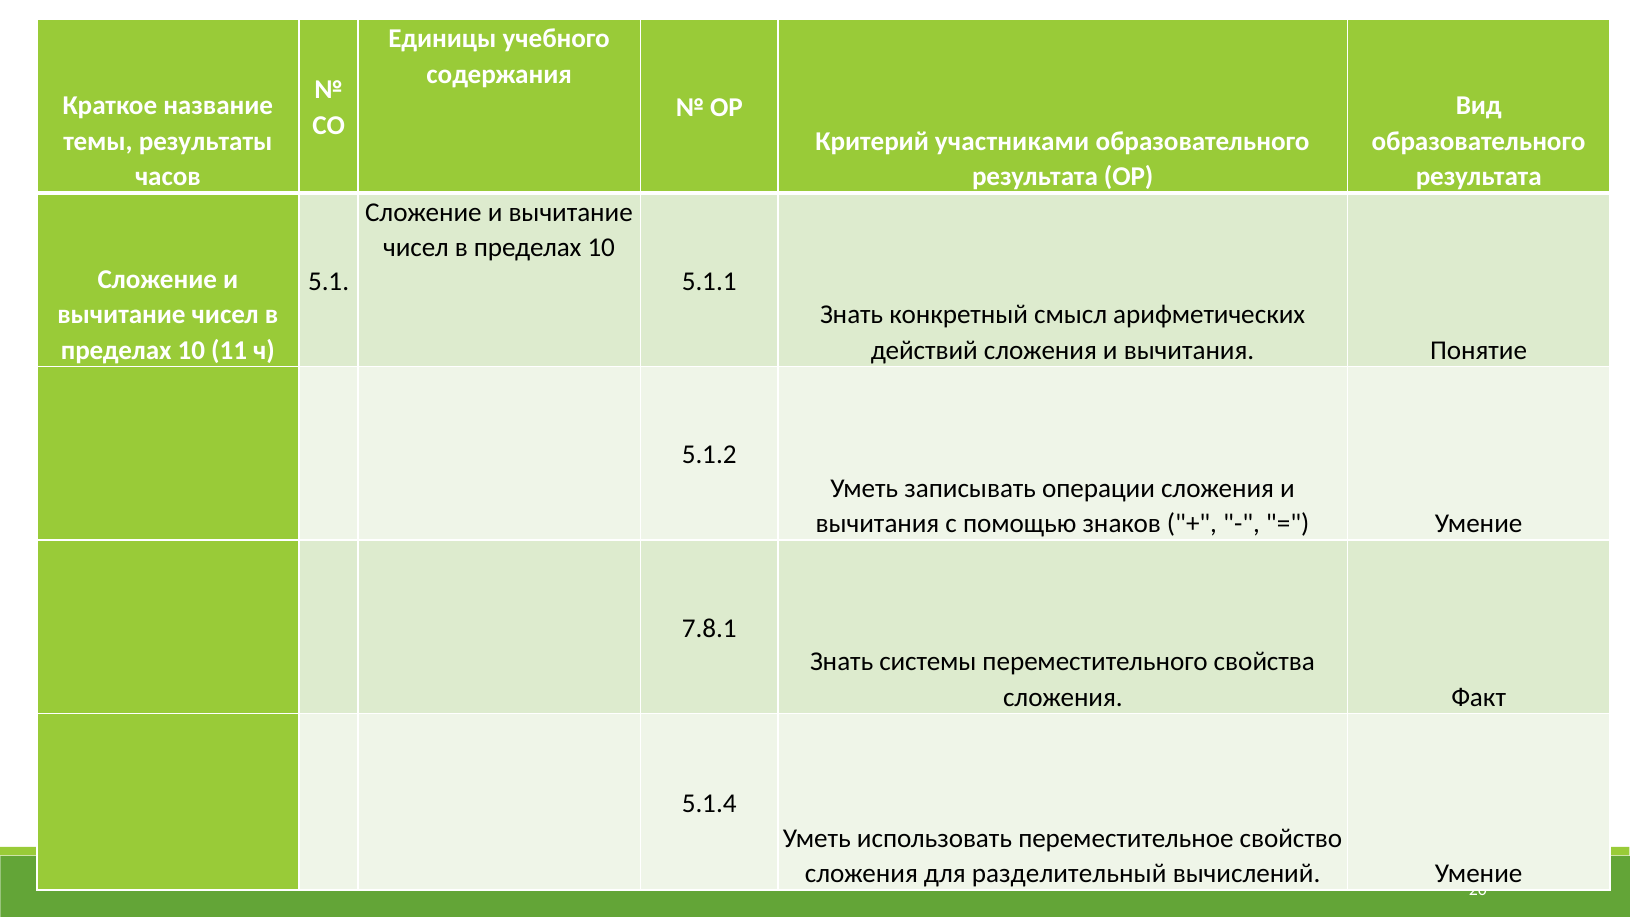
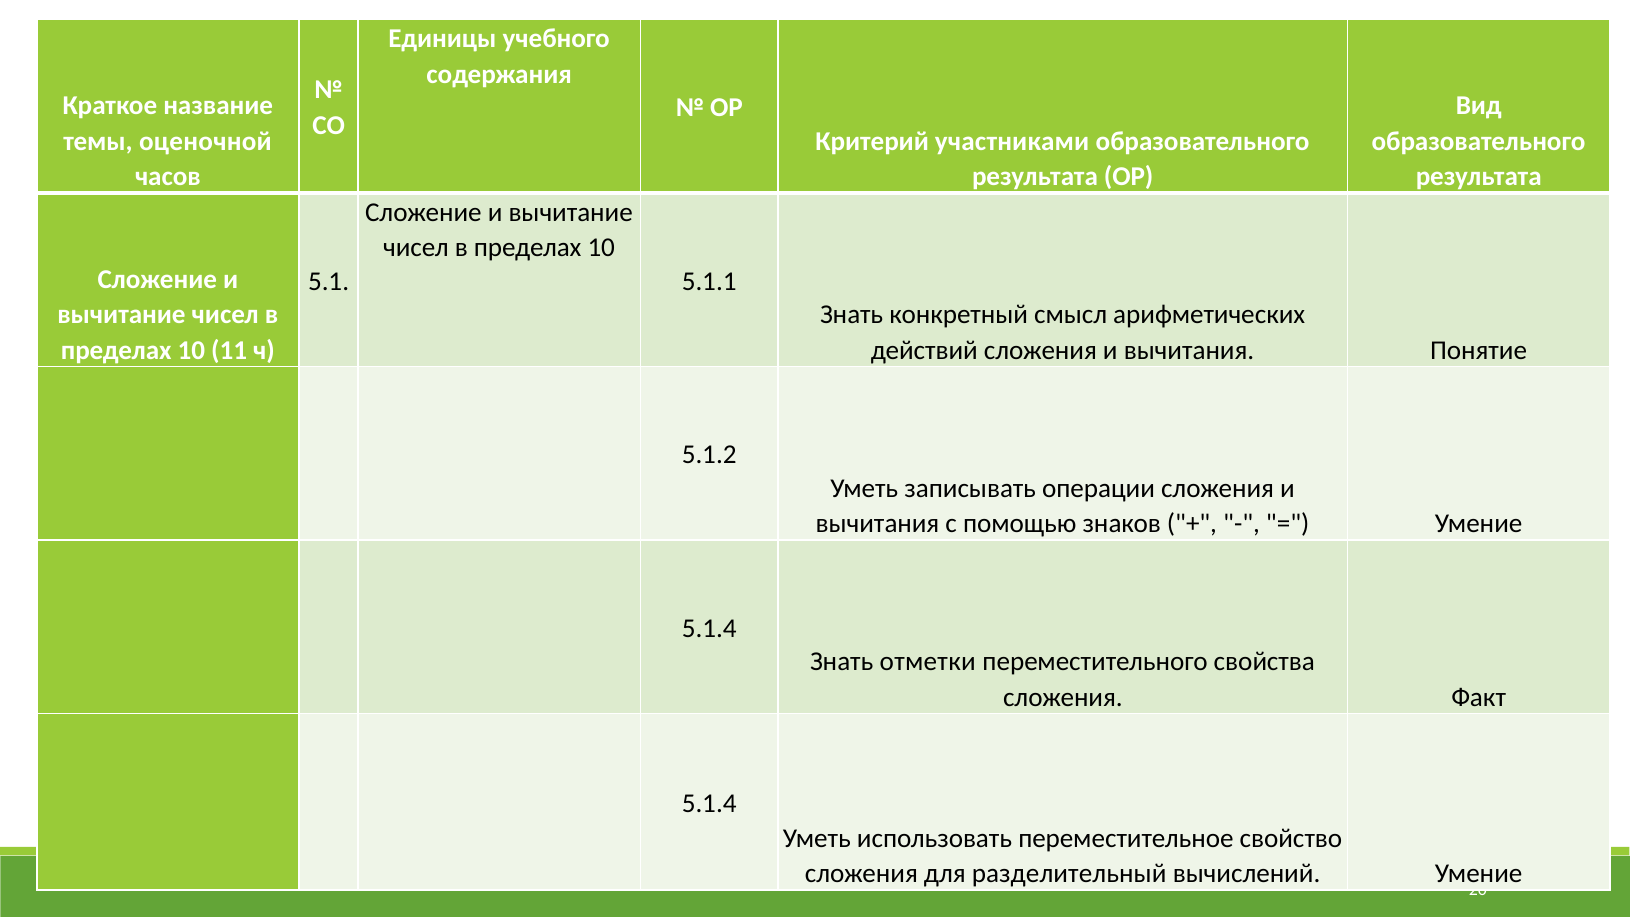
результаты: результаты -> оценочной
7.8.1 at (709, 628): 7.8.1 -> 5.1.4
системы: системы -> отметки
